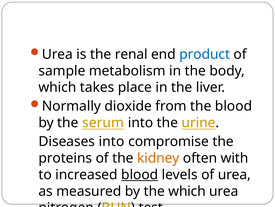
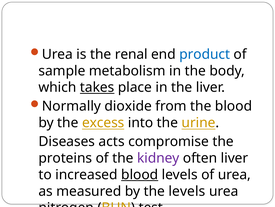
takes underline: none -> present
serum: serum -> excess
Diseases into: into -> acts
kidney colour: orange -> purple
often with: with -> liver
the which: which -> levels
